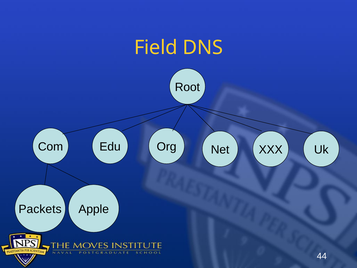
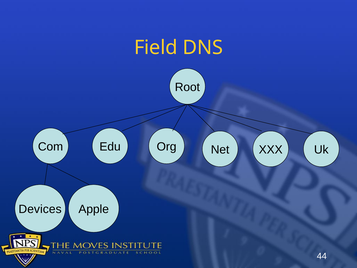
Packets: Packets -> Devices
